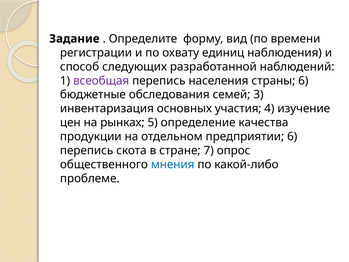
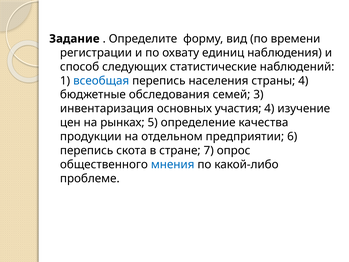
разработанной: разработанной -> статистические
всеобщая colour: purple -> blue
страны 6: 6 -> 4
